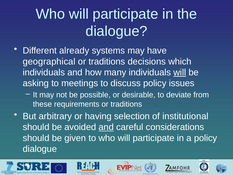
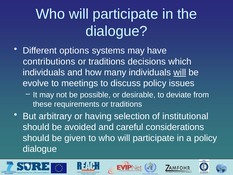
already: already -> options
geographical: geographical -> contributions
asking: asking -> evolve
and at (106, 127) underline: present -> none
